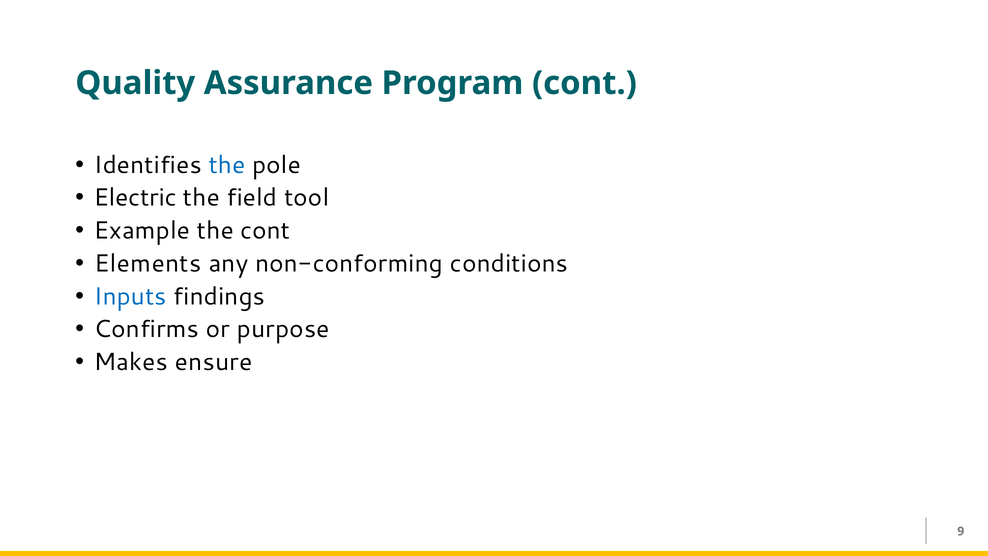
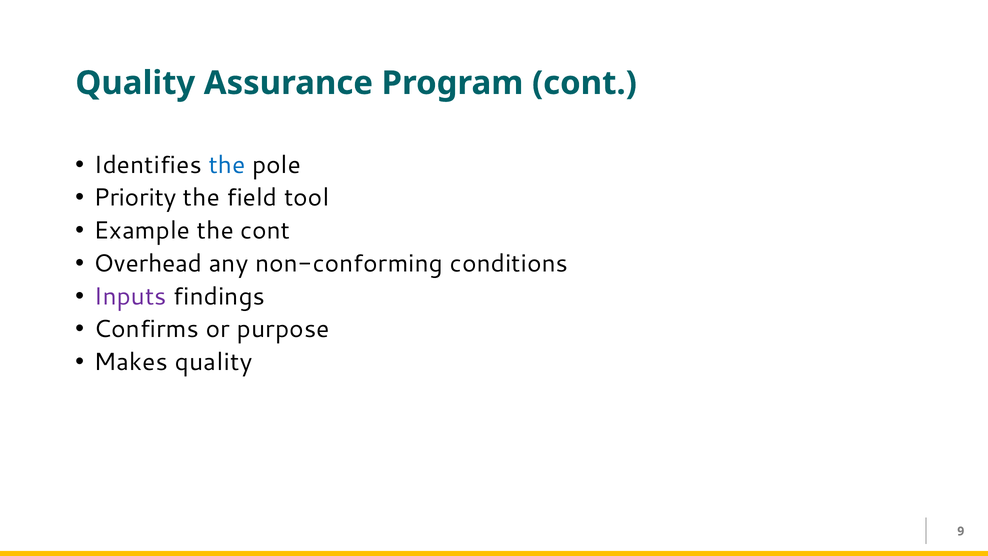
Electric: Electric -> Priority
Elements: Elements -> Overhead
Inputs colour: blue -> purple
Makes ensure: ensure -> quality
